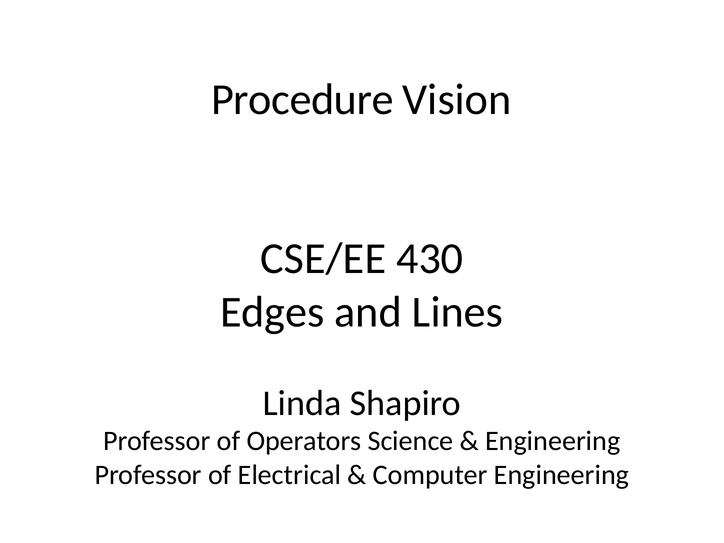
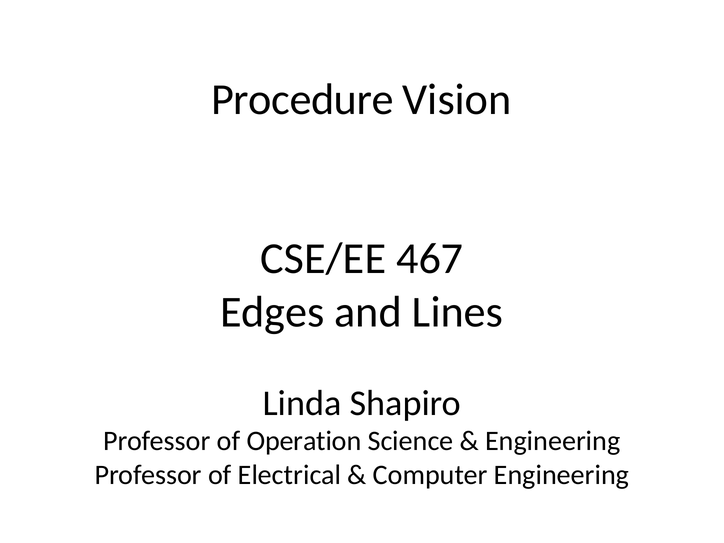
430: 430 -> 467
Operators: Operators -> Operation
